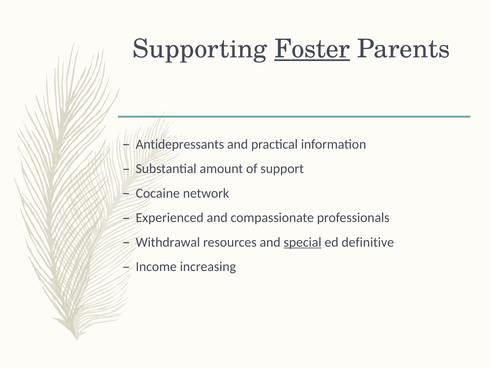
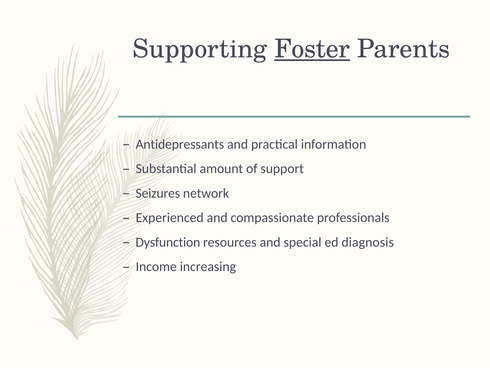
Cocaine: Cocaine -> Seizures
Withdrawal: Withdrawal -> Dysfunction
special underline: present -> none
definitive: definitive -> diagnosis
